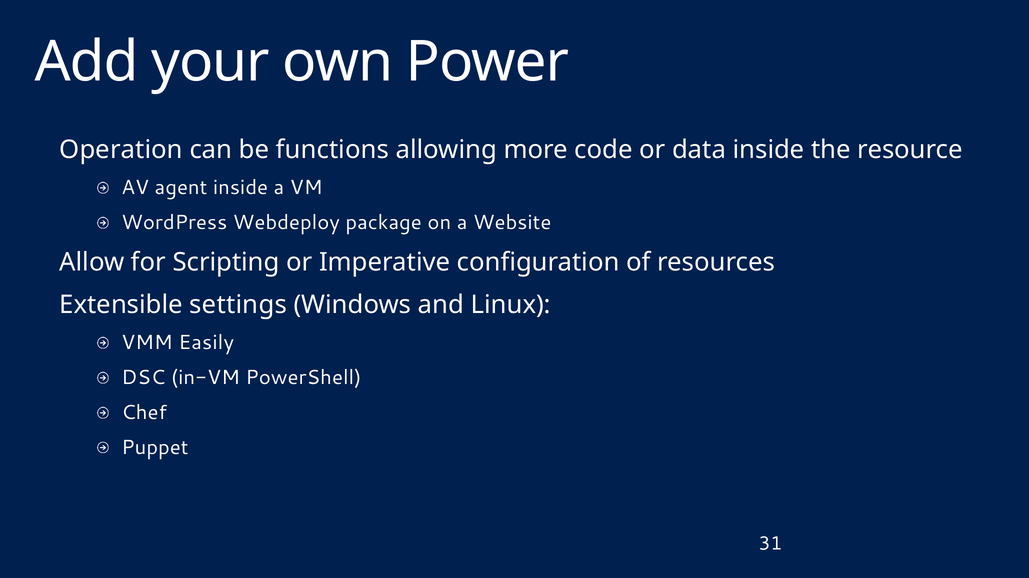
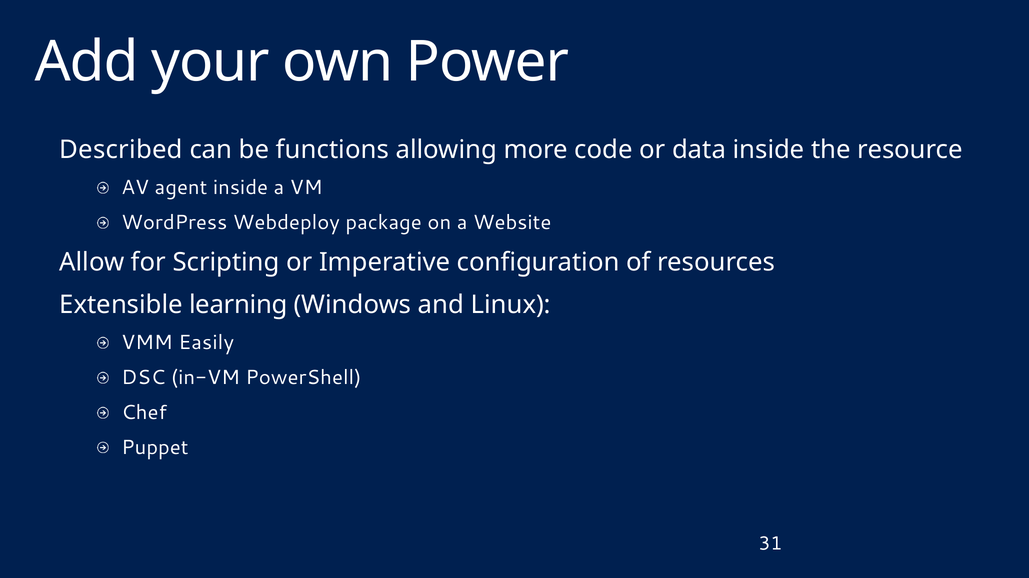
Operation: Operation -> Described
settings: settings -> learning
